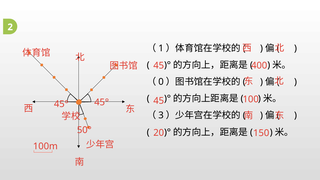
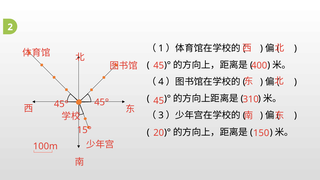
0: 0 -> 4
100: 100 -> 310
50°: 50° -> 15°
